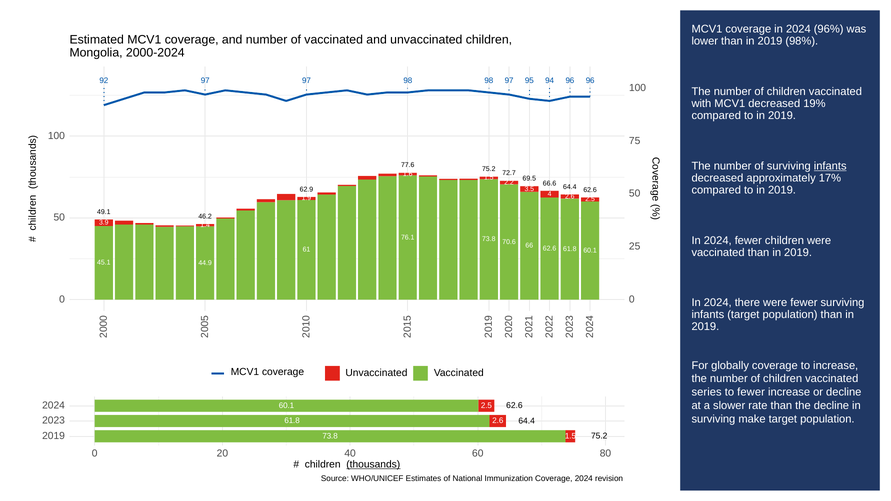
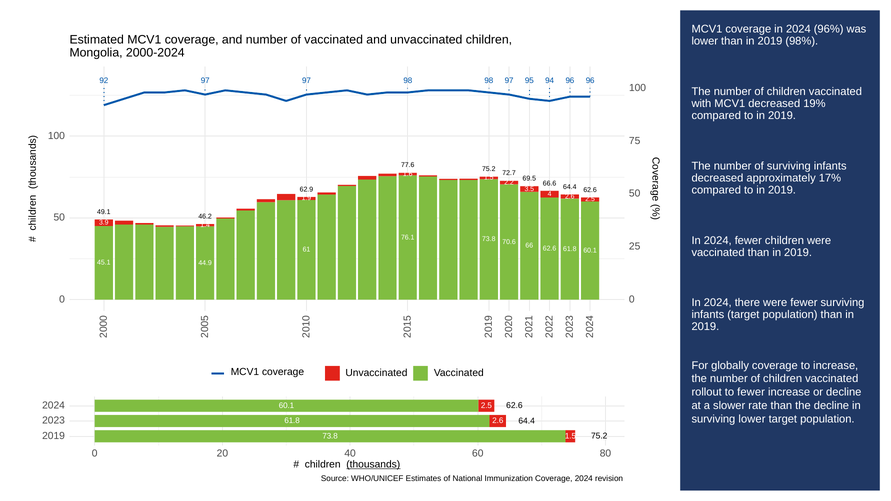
infants at (830, 166) underline: present -> none
series: series -> rollout
surviving make: make -> lower
